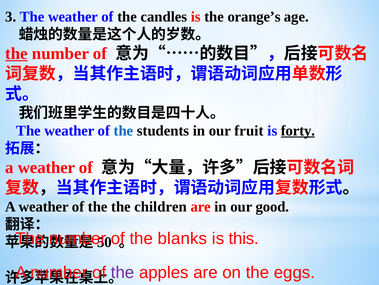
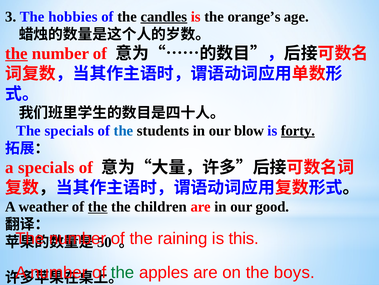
3 The weather: weather -> hobbies
candles underline: none -> present
weather at (69, 130): weather -> specials
fruit: fruit -> blow
weather at (46, 167): weather -> specials
the at (98, 206) underline: none -> present
blanks: blanks -> raining
the at (123, 272) colour: purple -> green
eggs: eggs -> boys
